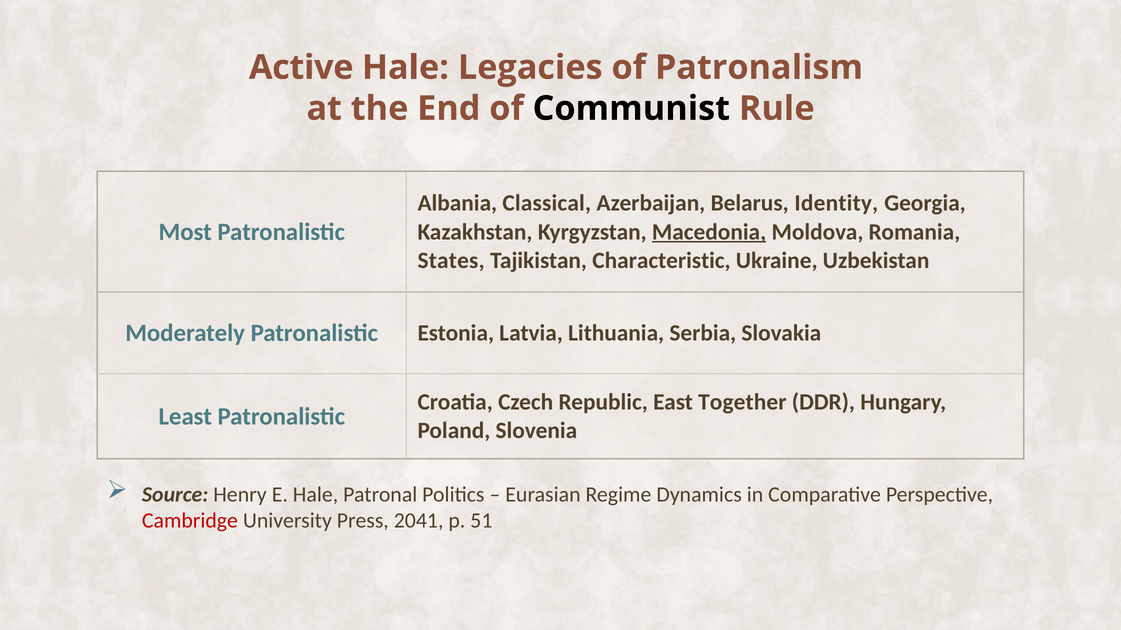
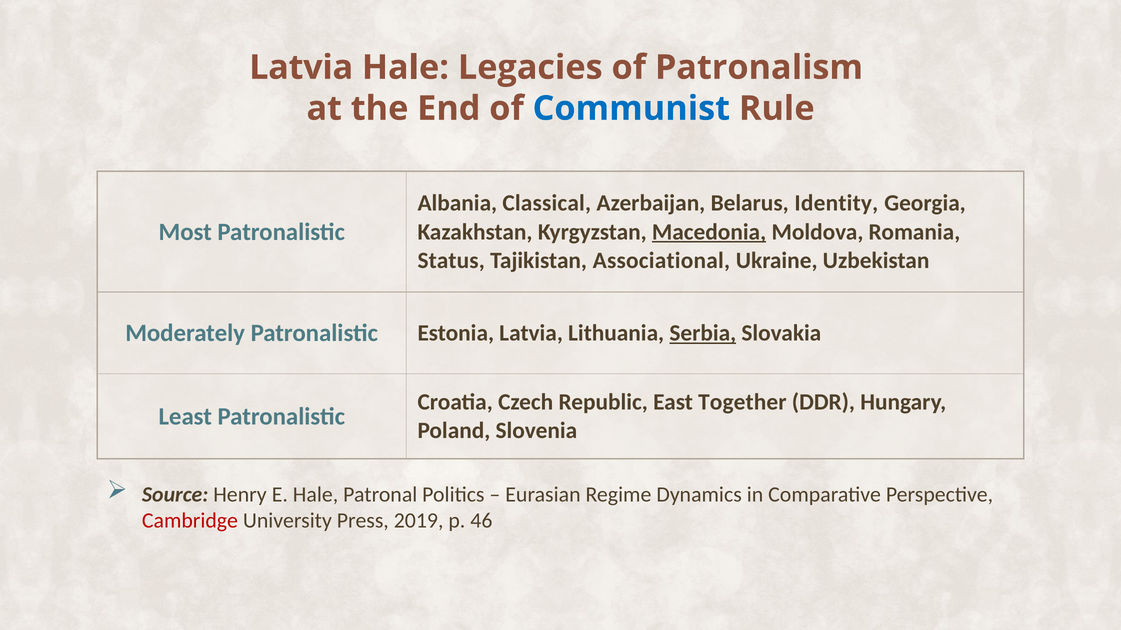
Active at (301, 68): Active -> Latvia
Communist colour: black -> blue
States: States -> Status
Characteristic: Characteristic -> Associational
Serbia underline: none -> present
2041: 2041 -> 2019
51: 51 -> 46
